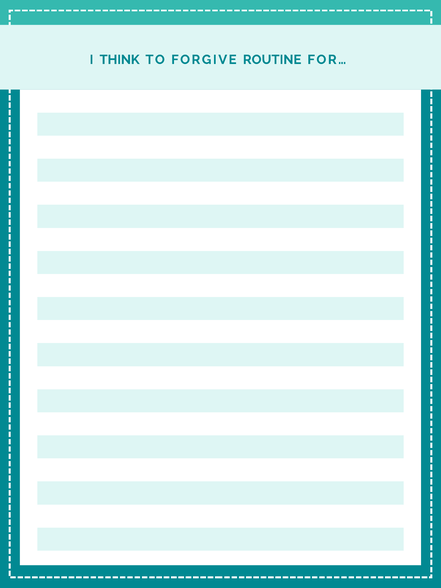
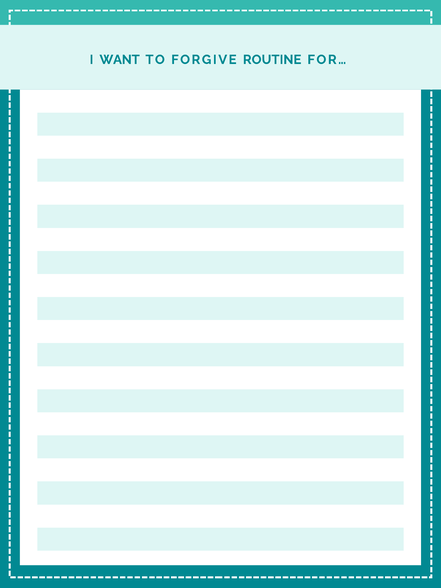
THINK: THINK -> WANT
